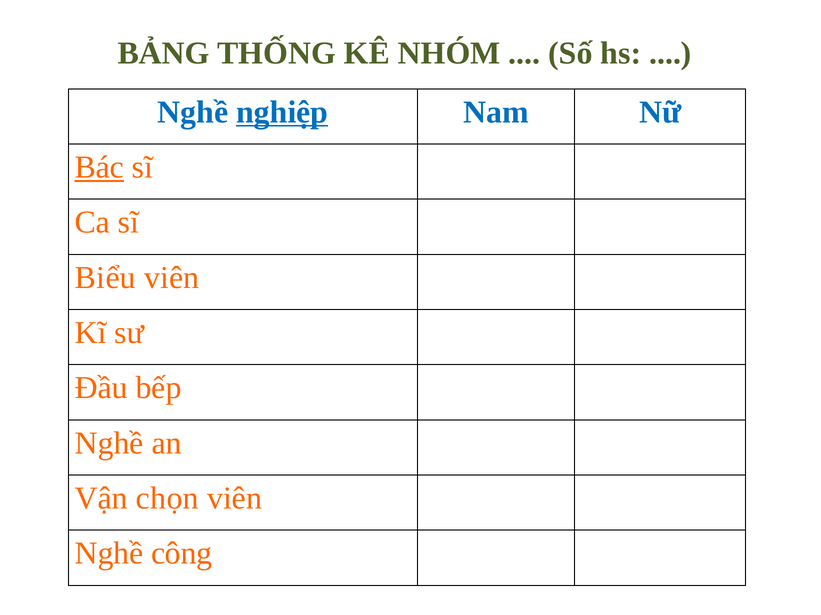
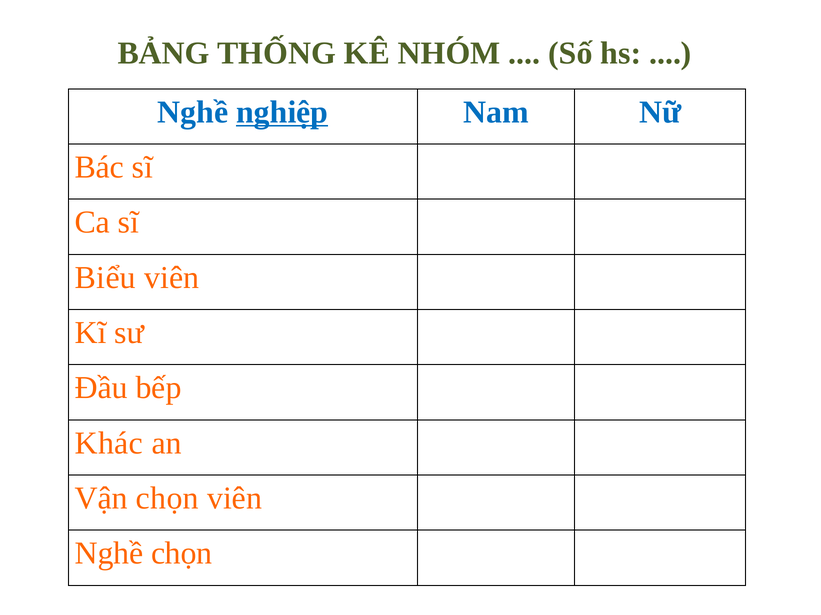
Bác underline: present -> none
Nghề at (109, 444): Nghề -> Khác
Nghề công: công -> chọn
